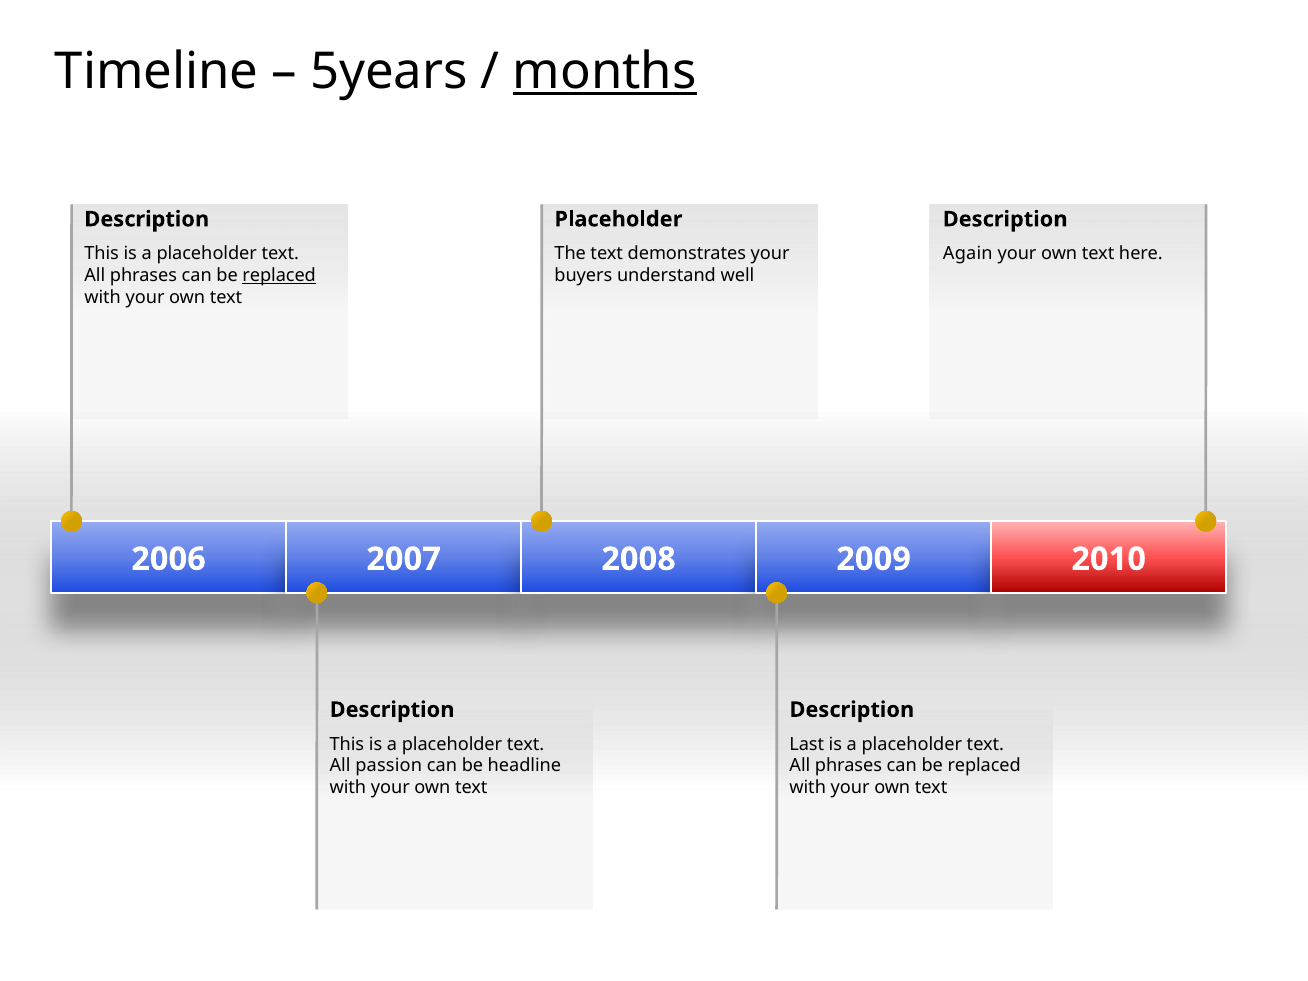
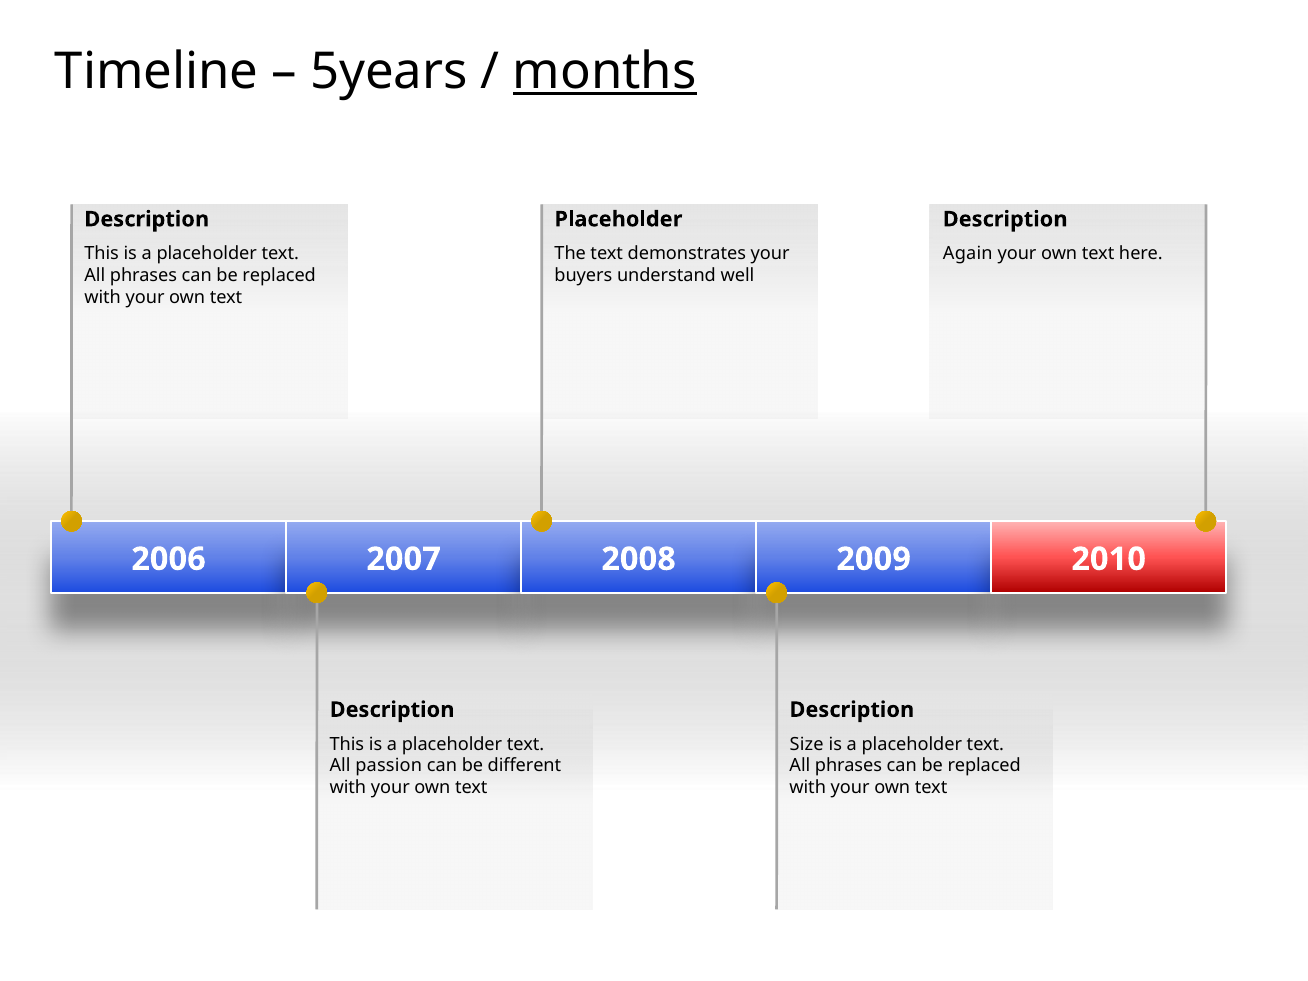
replaced at (279, 275) underline: present -> none
Last: Last -> Size
headline: headline -> different
